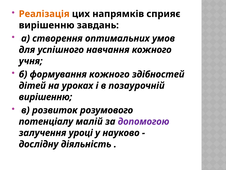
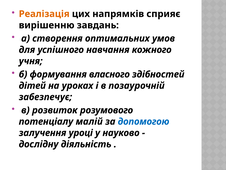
формування кожного: кожного -> власного
вирішенню at (45, 97): вирішенню -> забезпечує
допомогою colour: purple -> blue
